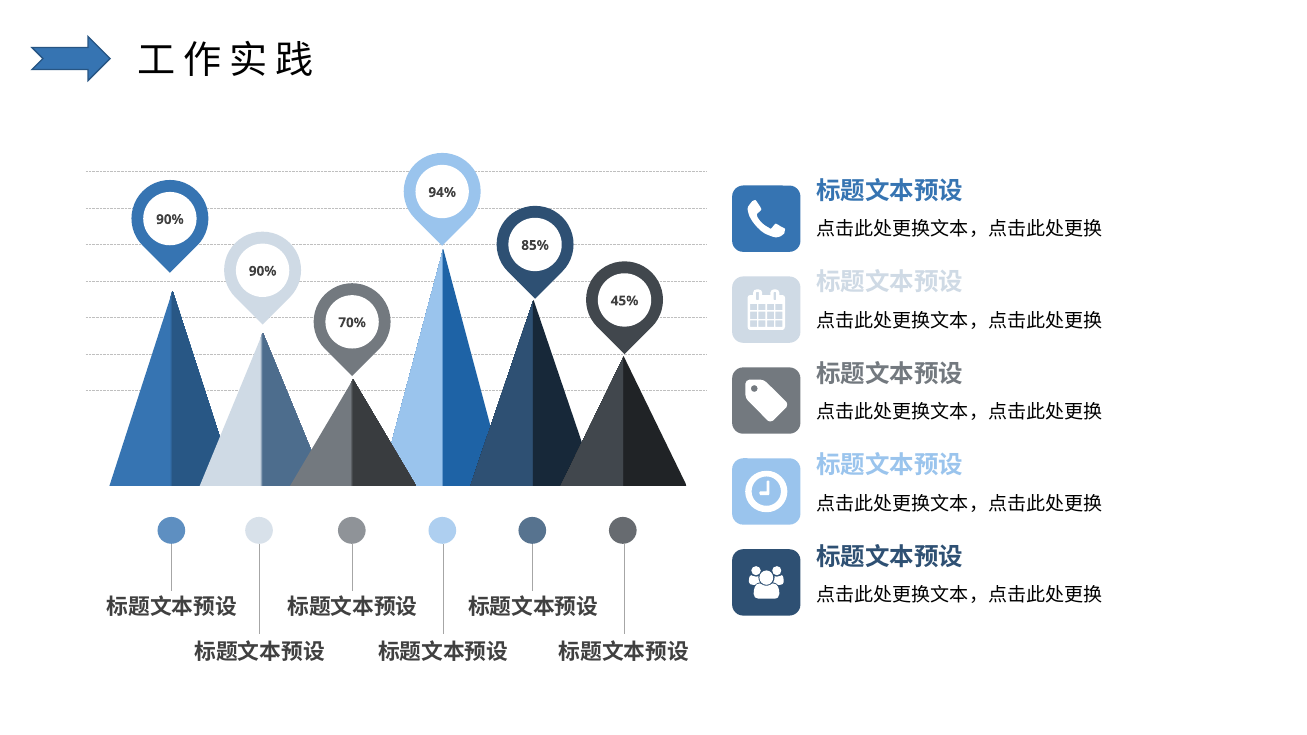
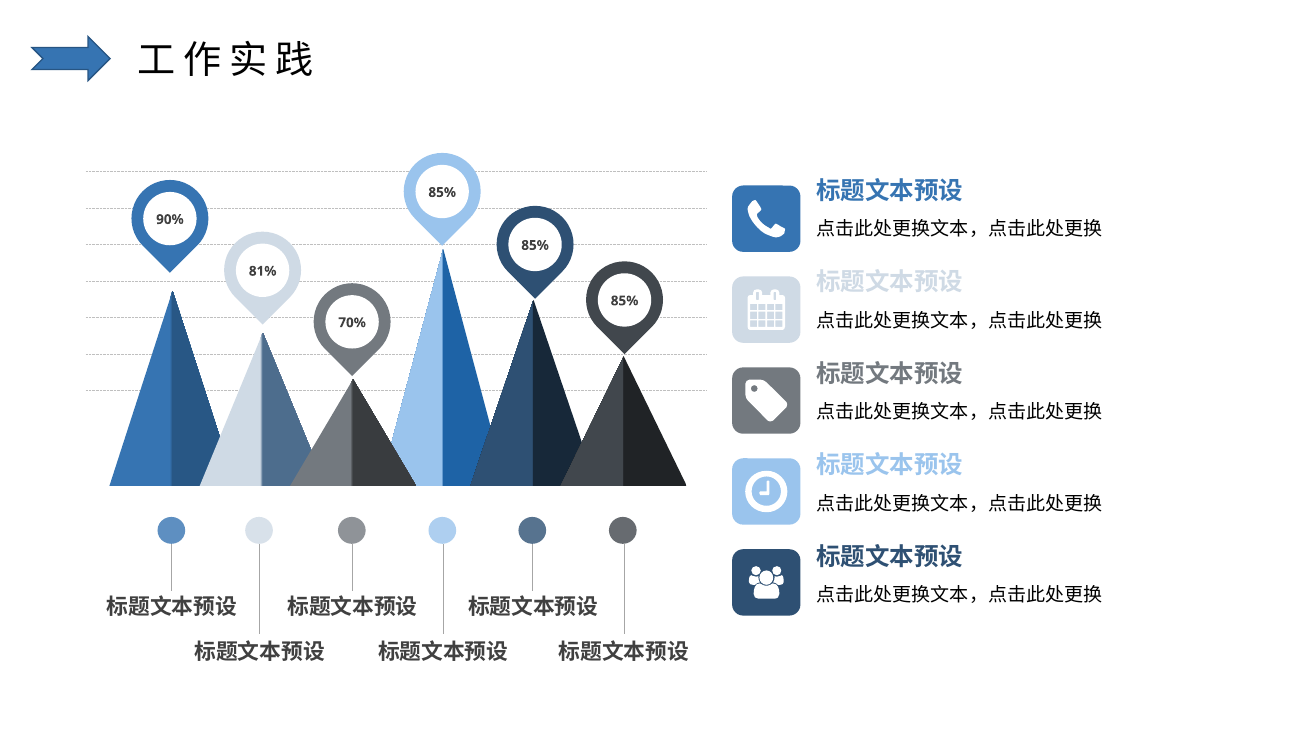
94% at (442, 192): 94% -> 85%
90% at (263, 271): 90% -> 81%
45% at (625, 301): 45% -> 85%
